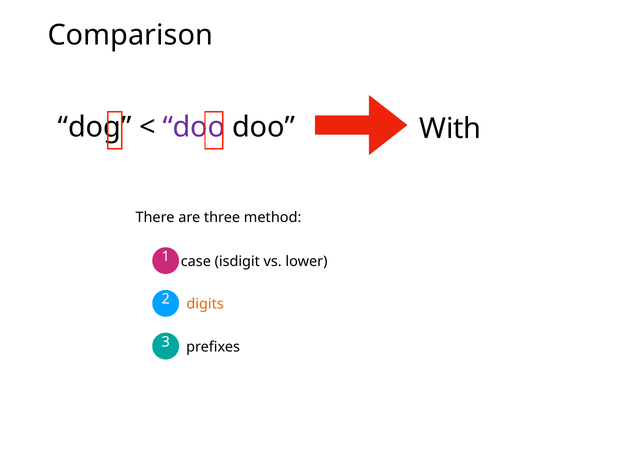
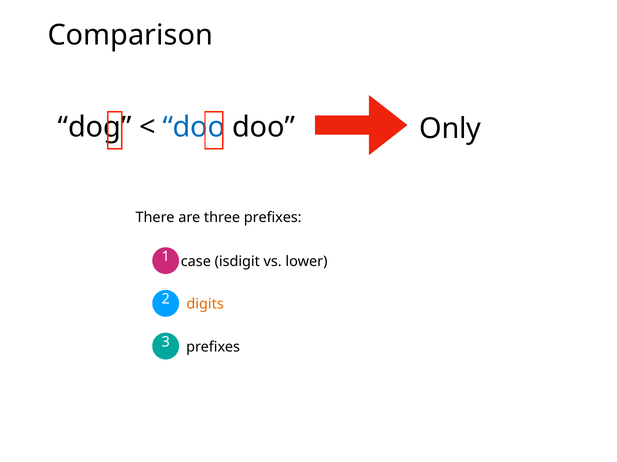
doo at (194, 127) colour: purple -> blue
With: With -> Only
three method: method -> prefixes
